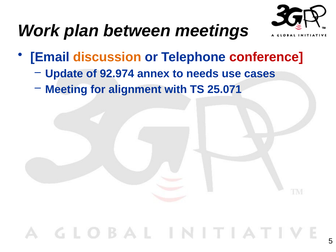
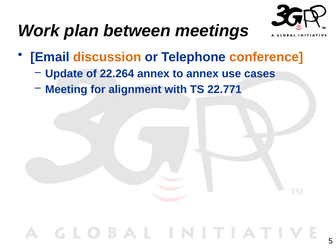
conference colour: red -> orange
92.974: 92.974 -> 22.264
to needs: needs -> annex
25.071: 25.071 -> 22.771
